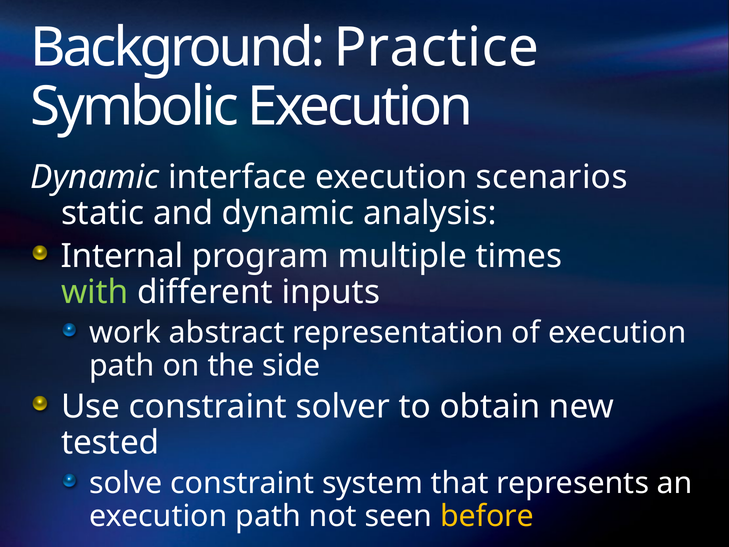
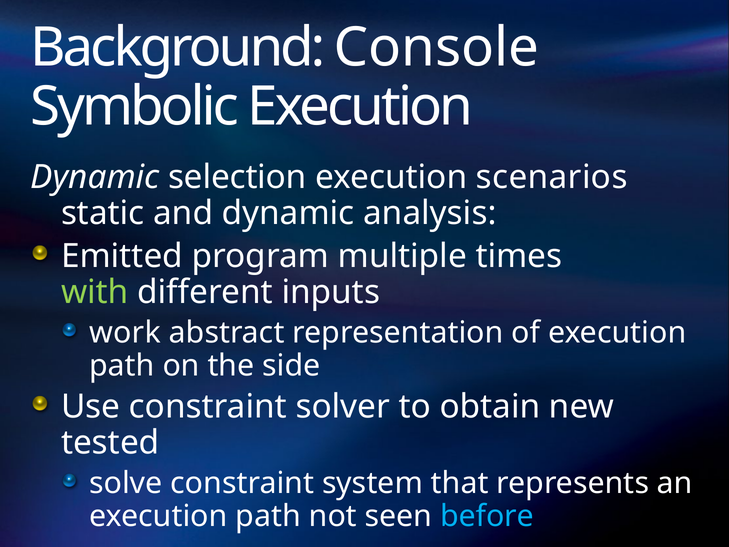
Practice: Practice -> Console
interface: interface -> selection
Internal: Internal -> Emitted
before colour: yellow -> light blue
